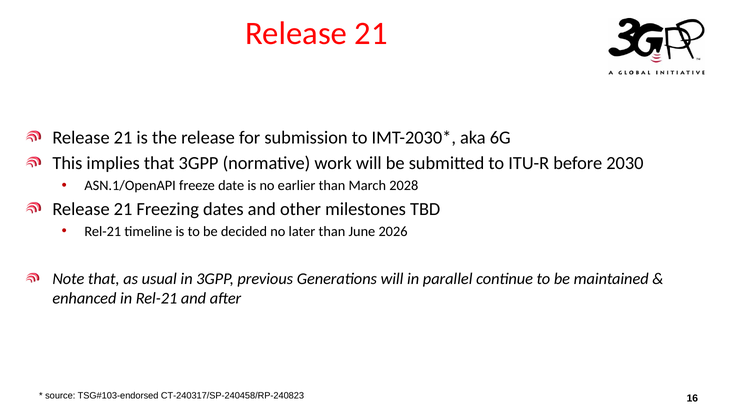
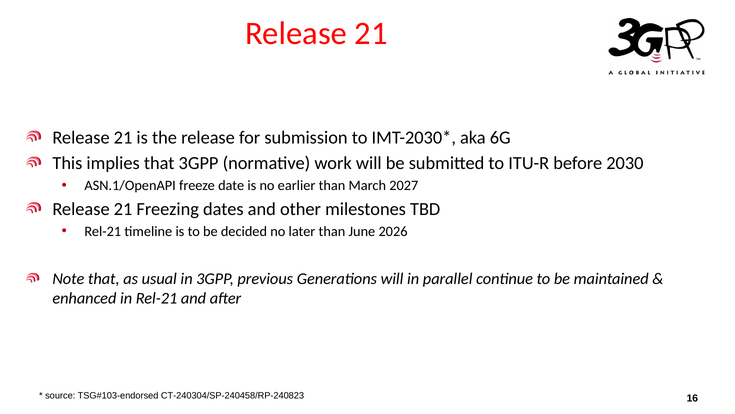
2028: 2028 -> 2027
CT-240317/SP-240458/RP-240823: CT-240317/SP-240458/RP-240823 -> CT-240304/SP-240458/RP-240823
